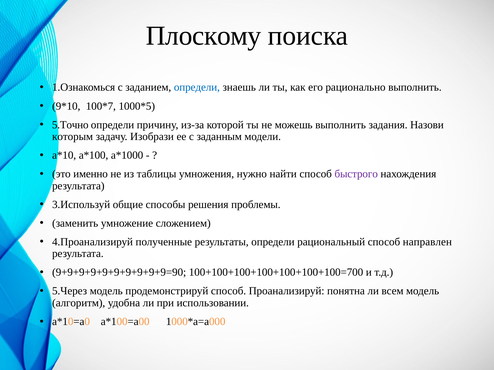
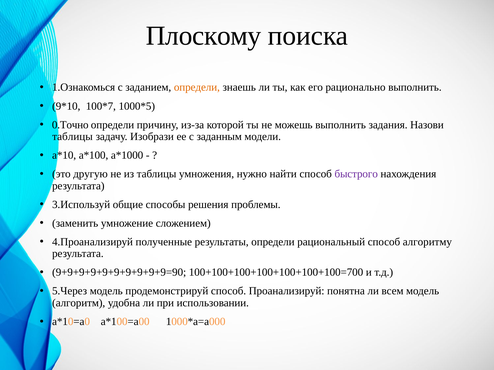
определи at (197, 87) colour: blue -> orange
5.Точно: 5.Точно -> 0.Точно
которым at (73, 137): которым -> таблицы
именно: именно -> другую
направлен: направлен -> алгоритму
